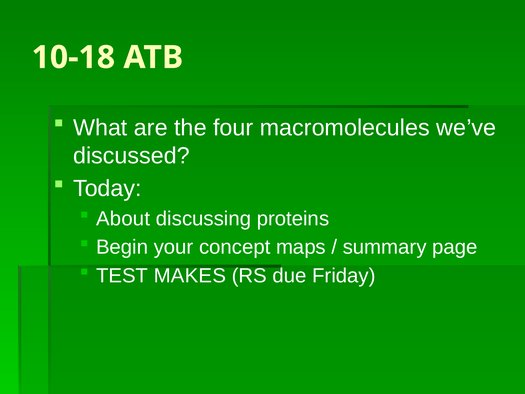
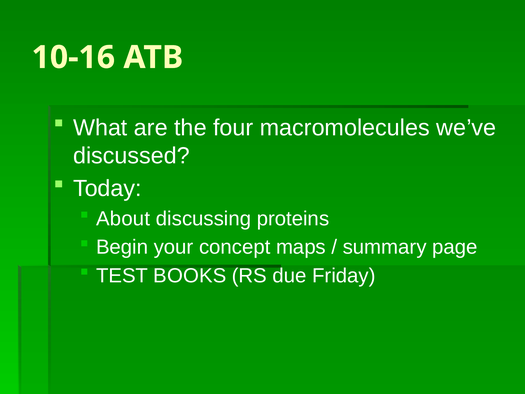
10-18: 10-18 -> 10-16
MAKES: MAKES -> BOOKS
